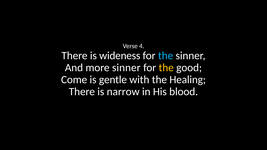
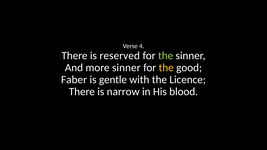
wideness: wideness -> reserved
the at (166, 56) colour: light blue -> light green
Come: Come -> Faber
Healing: Healing -> Licence
